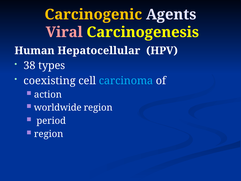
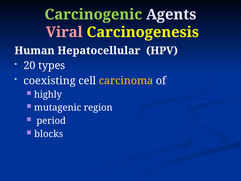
Carcinogenic colour: yellow -> light green
38: 38 -> 20
carcinoma colour: light blue -> yellow
action: action -> highly
worldwide: worldwide -> mutagenic
region at (49, 134): region -> blocks
